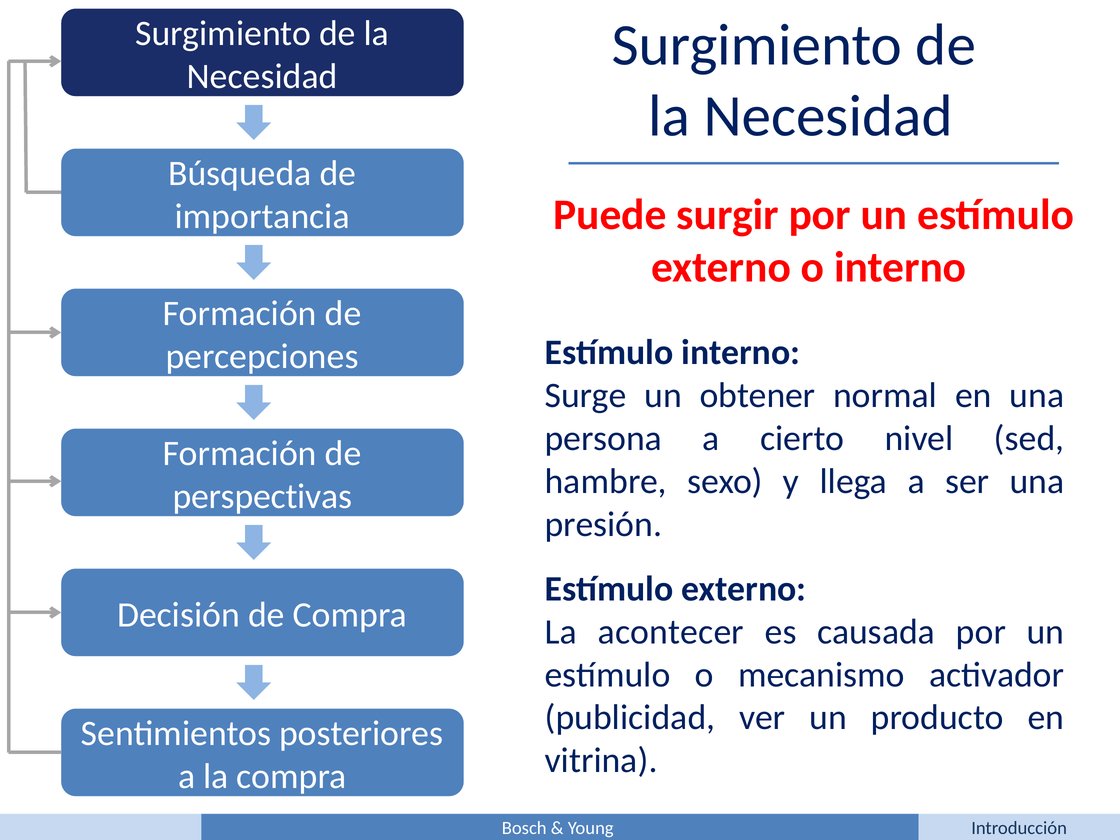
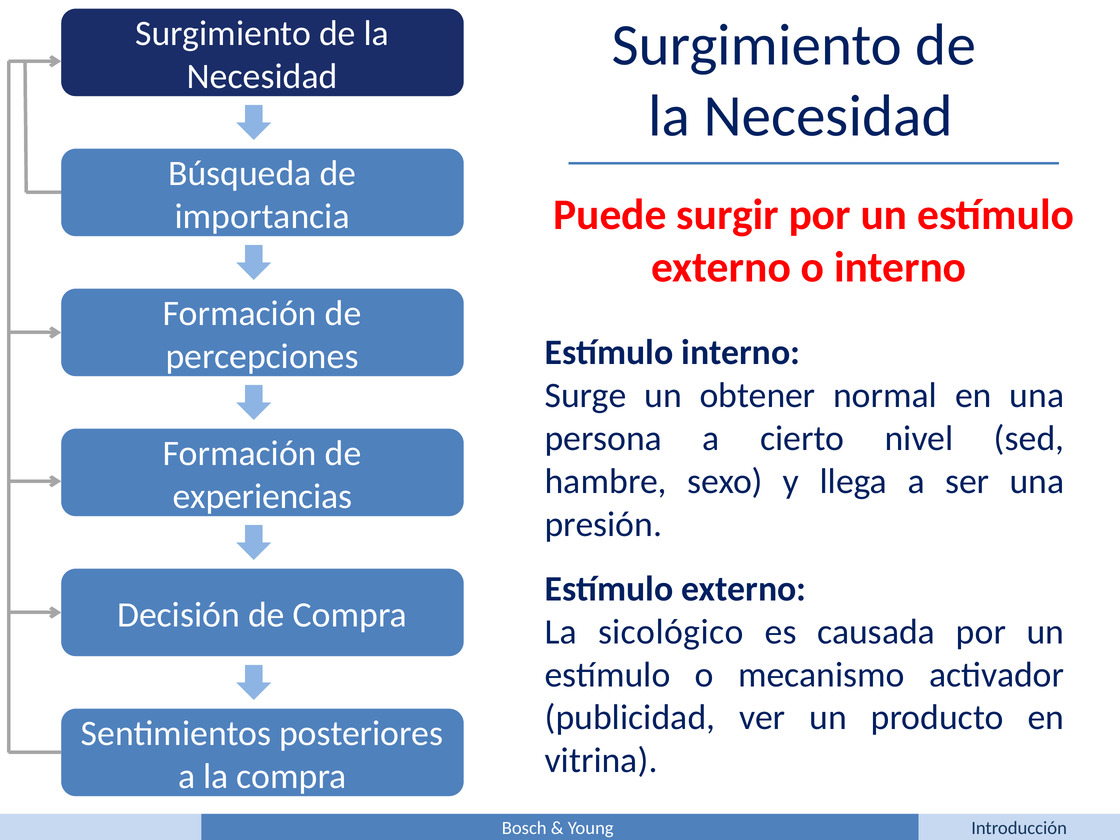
perspectivas: perspectivas -> experiencias
acontecer: acontecer -> sicológico
